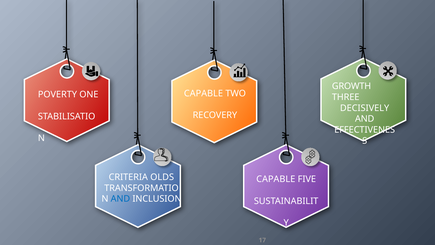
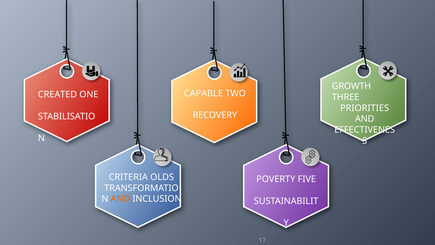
POVERTY: POVERTY -> CREATED
DECISIVELY: DECISIVELY -> PRIORITIES
CAPABLE at (276, 179): CAPABLE -> POVERTY
AND at (120, 199) colour: blue -> orange
